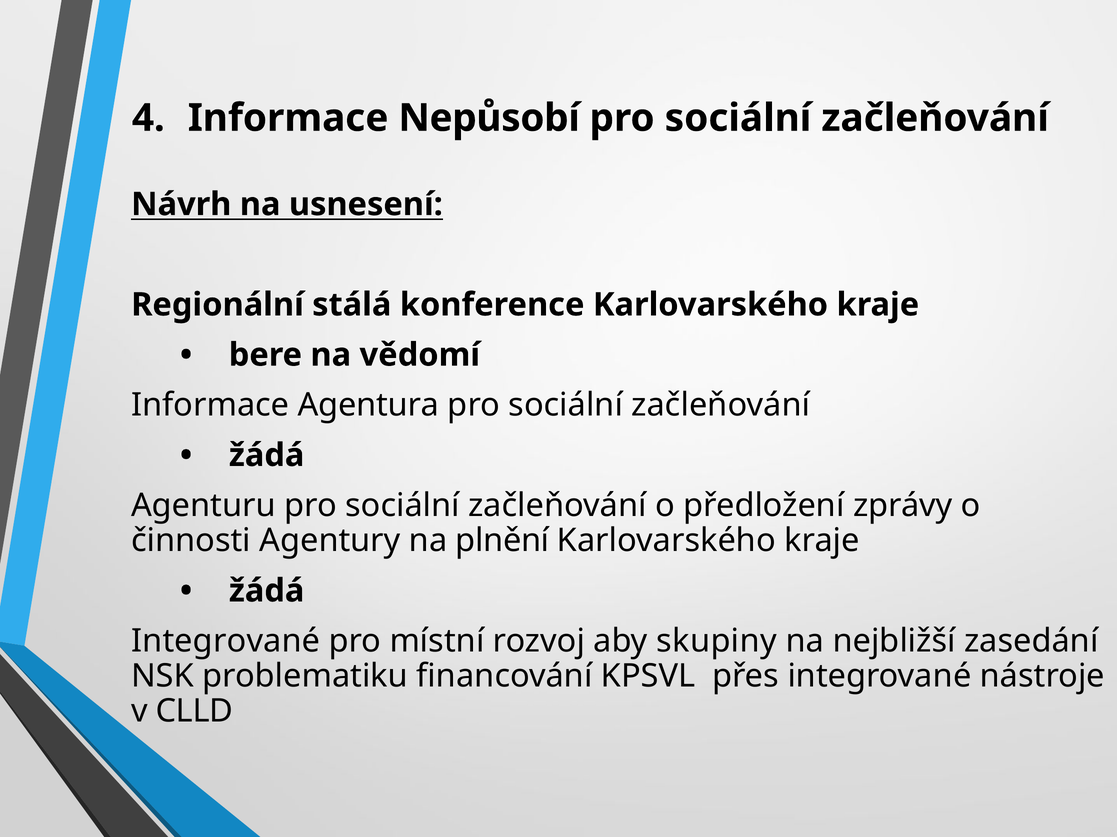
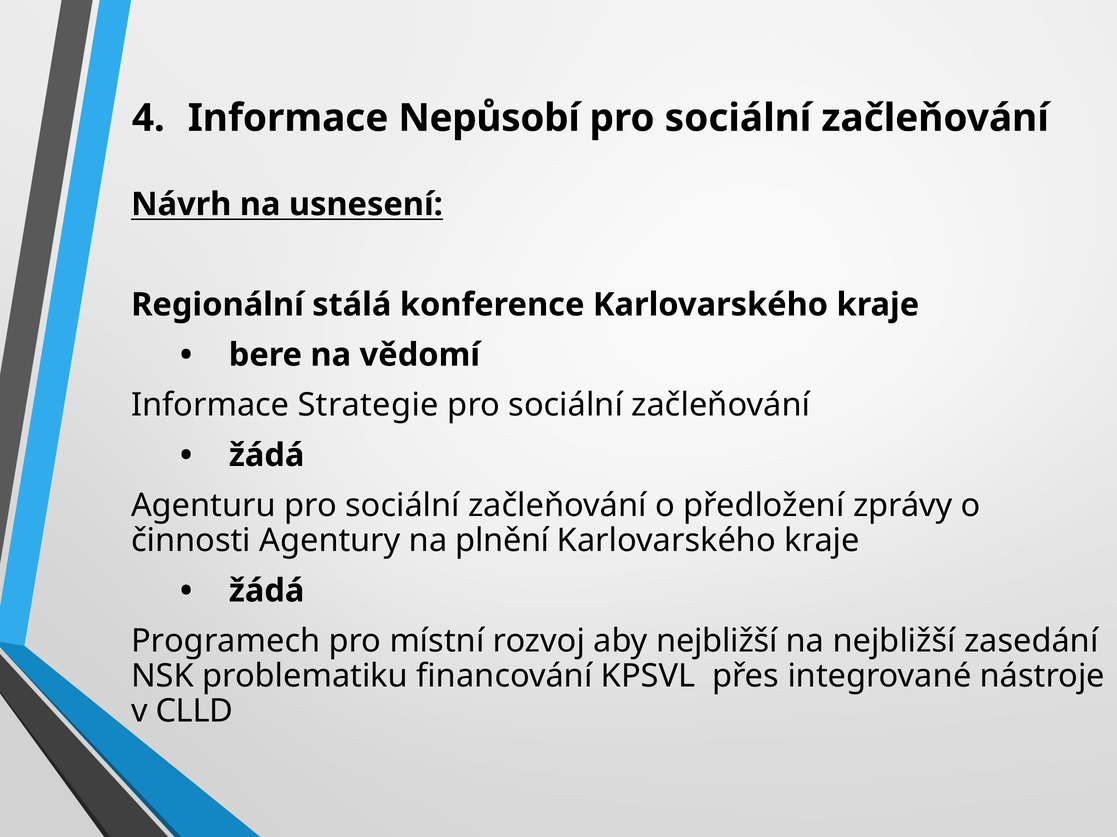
Agentura: Agentura -> Strategie
Integrované at (226, 642): Integrované -> Programech
aby skupiny: skupiny -> nejbližší
